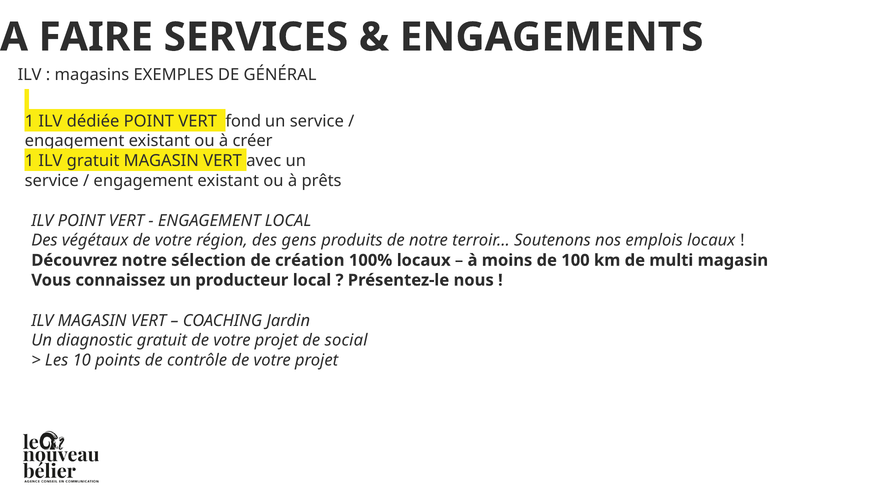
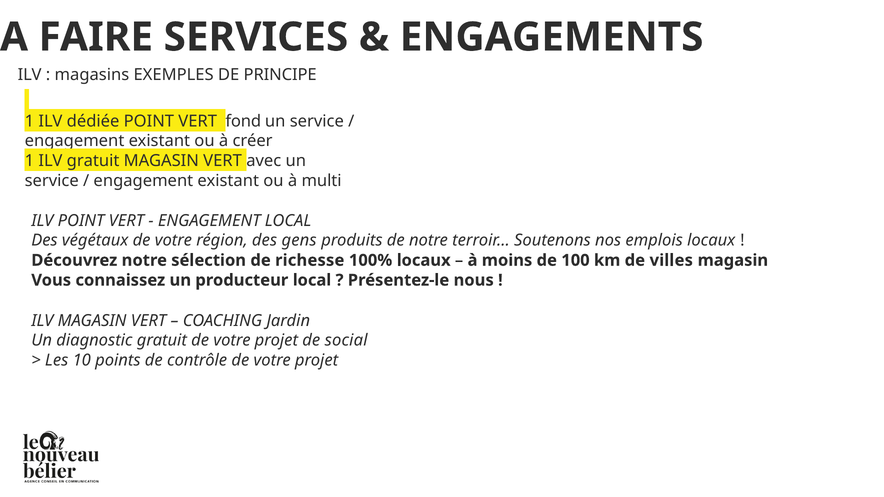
GÉNÉRAL: GÉNÉRAL -> PRINCIPE
prêts: prêts -> multi
création: création -> richesse
multi: multi -> villes
